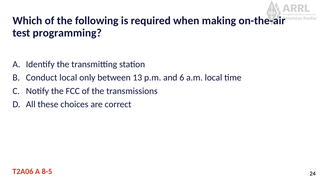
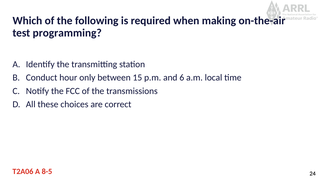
Conduct local: local -> hour
13: 13 -> 15
